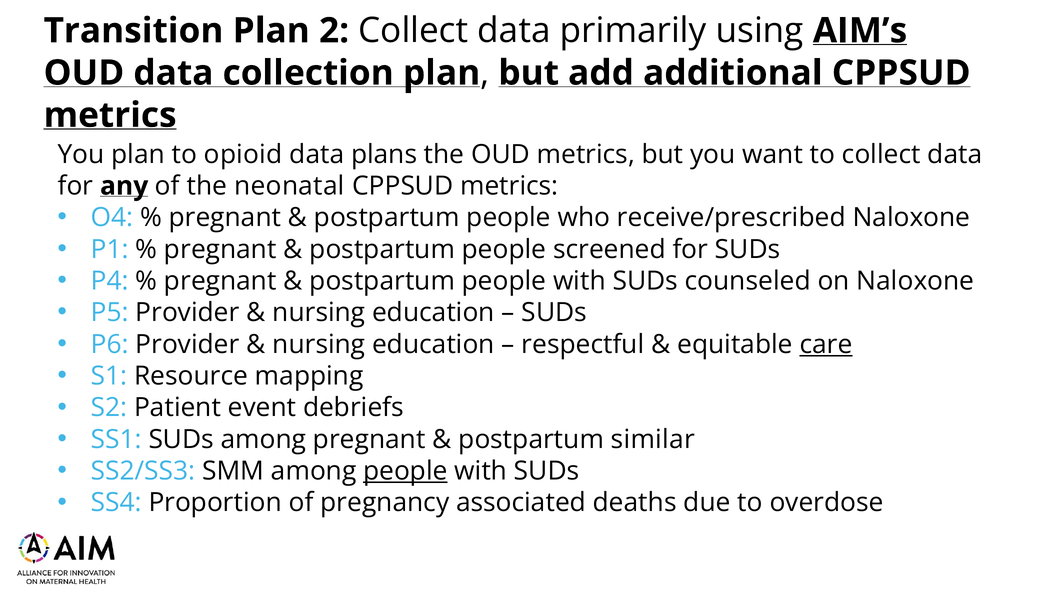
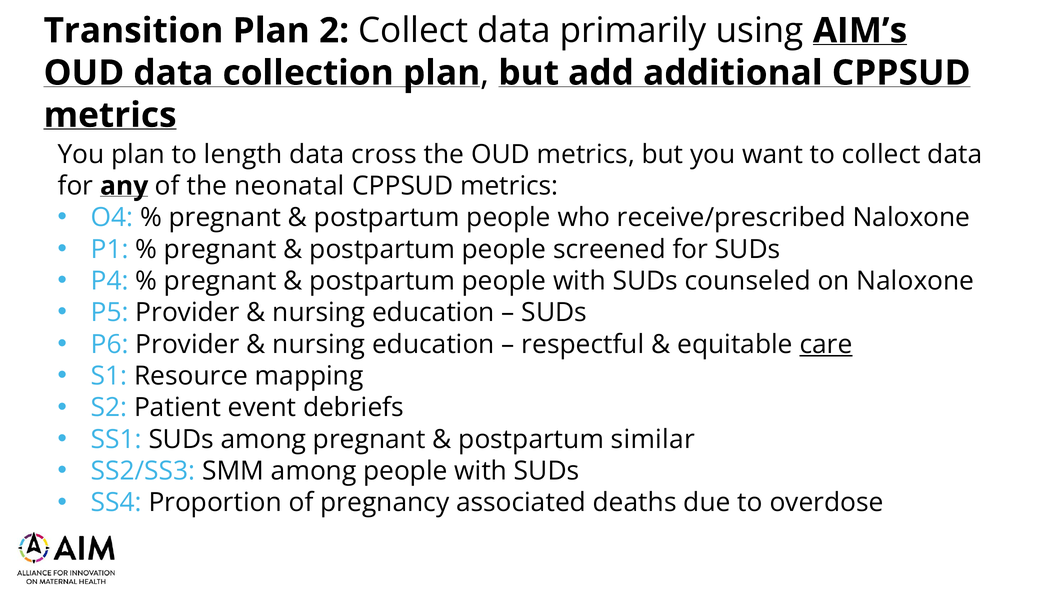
opioid: opioid -> length
plans: plans -> cross
people at (405, 471) underline: present -> none
